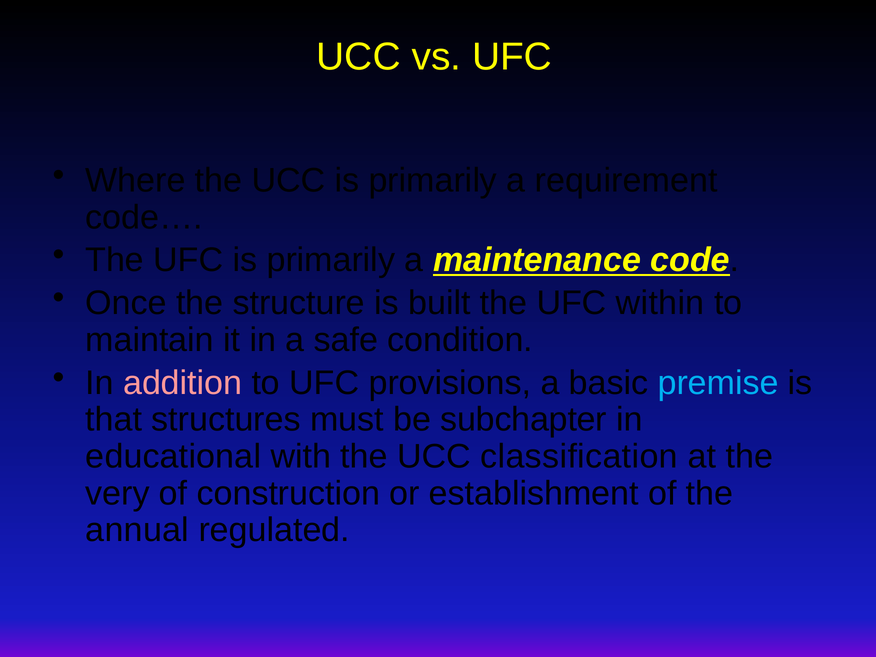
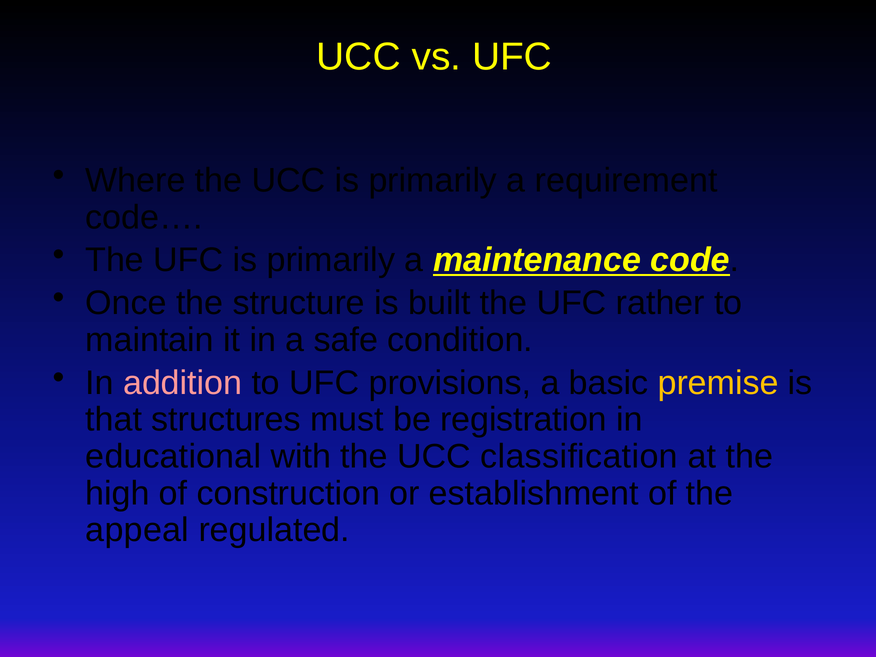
within: within -> rather
premise colour: light blue -> yellow
subchapter: subchapter -> registration
very: very -> high
annual: annual -> appeal
